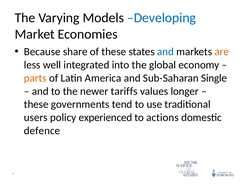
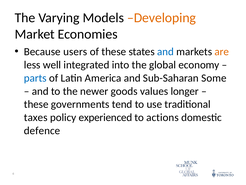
Developing colour: blue -> orange
share: share -> users
parts colour: orange -> blue
Single: Single -> Some
tariffs: tariffs -> goods
users: users -> taxes
